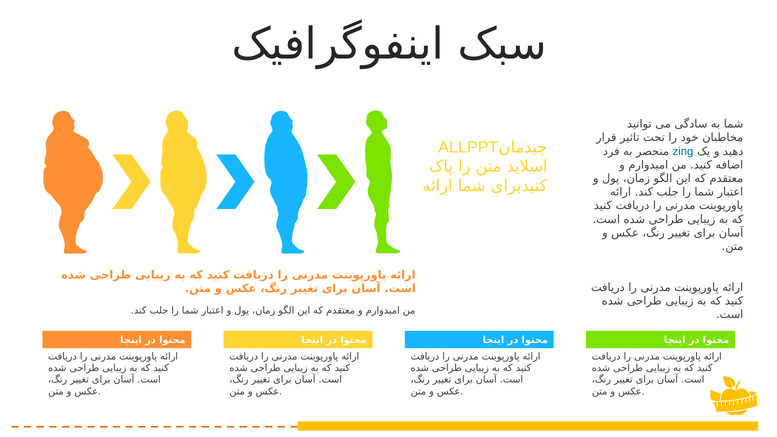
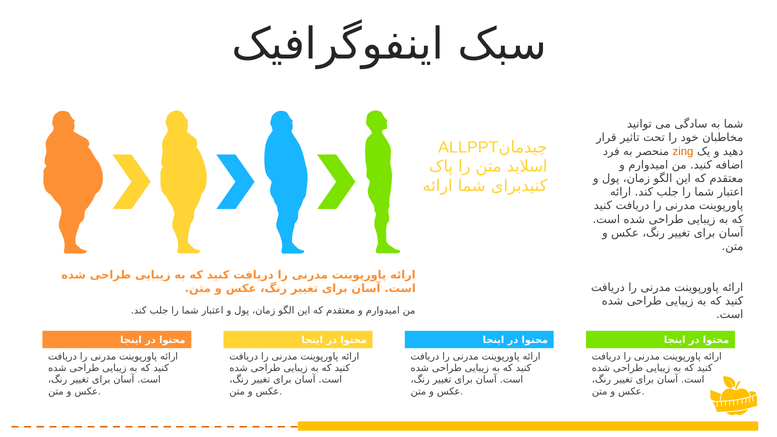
zing colour: blue -> orange
